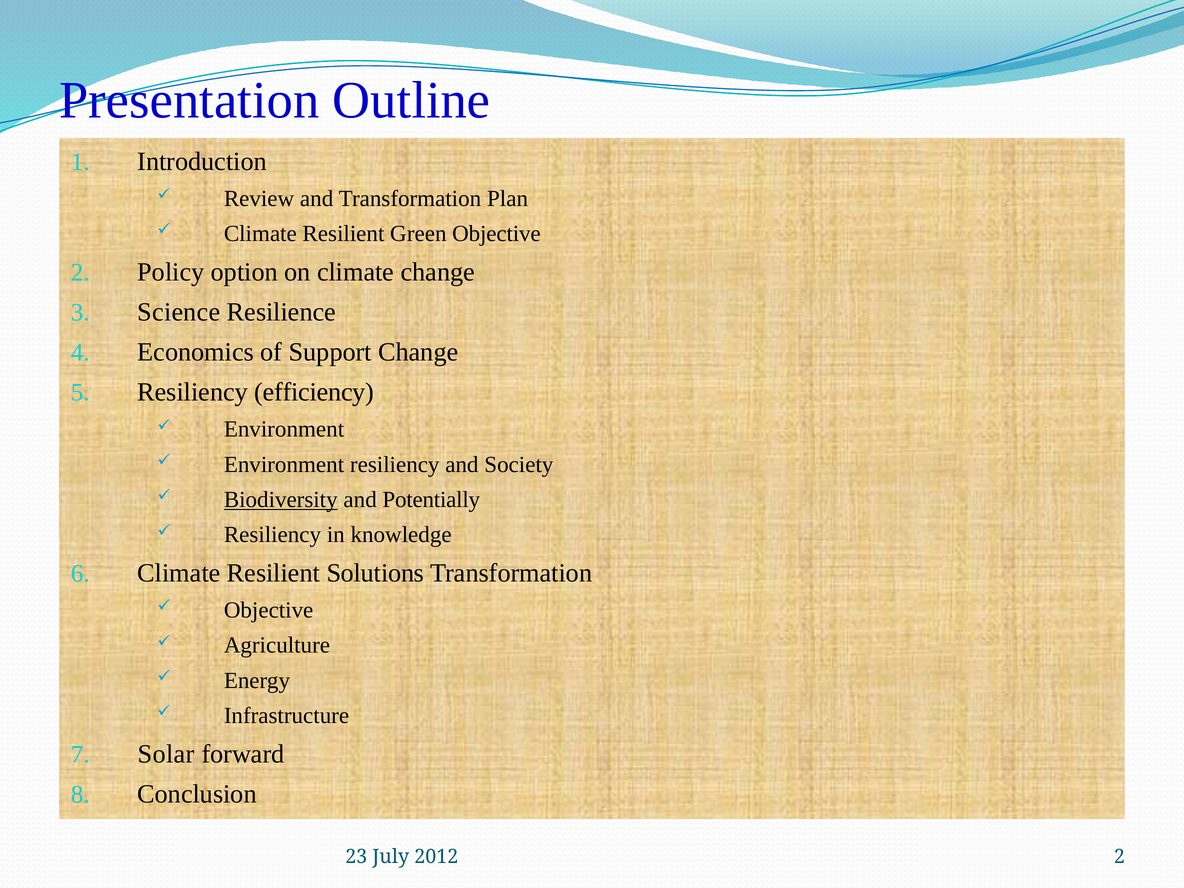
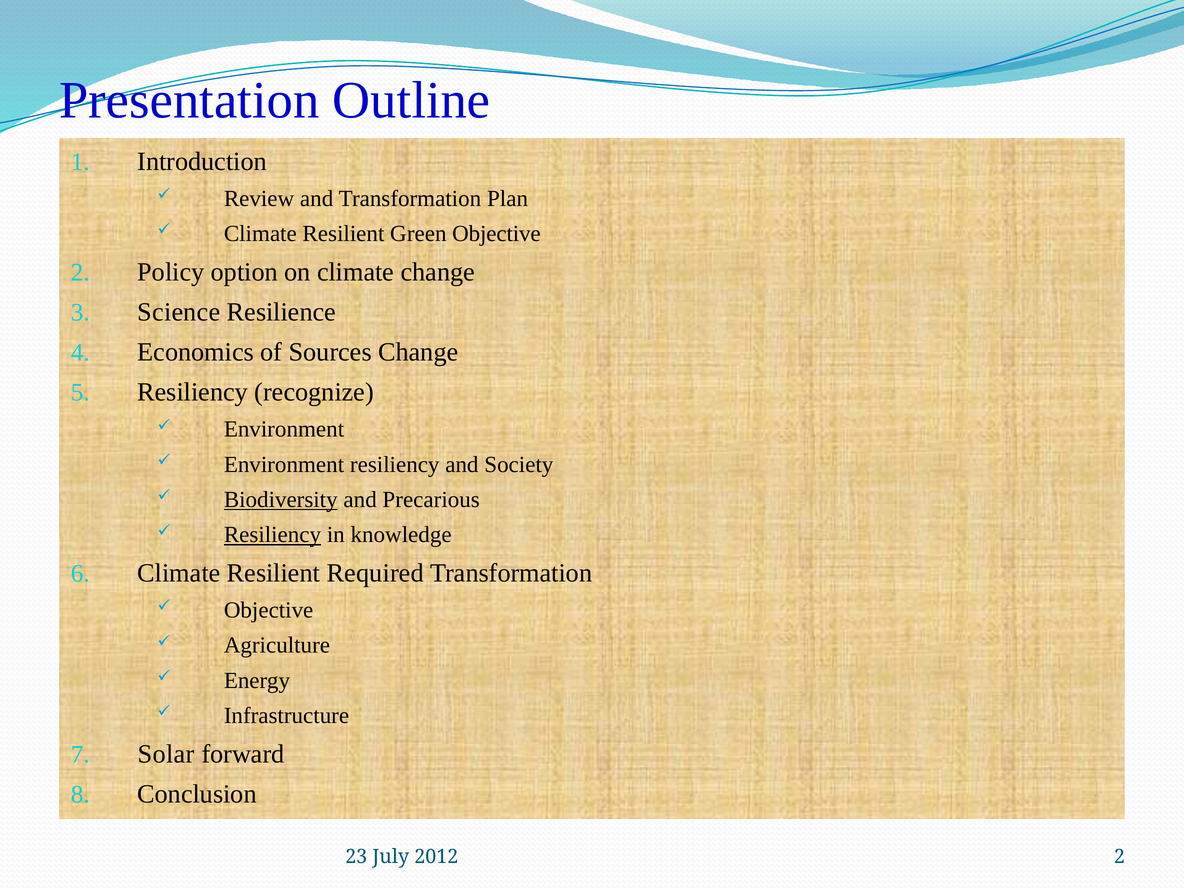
Support: Support -> Sources
efficiency: efficiency -> recognize
Potentially: Potentially -> Precarious
Resiliency at (272, 535) underline: none -> present
Solutions: Solutions -> Required
